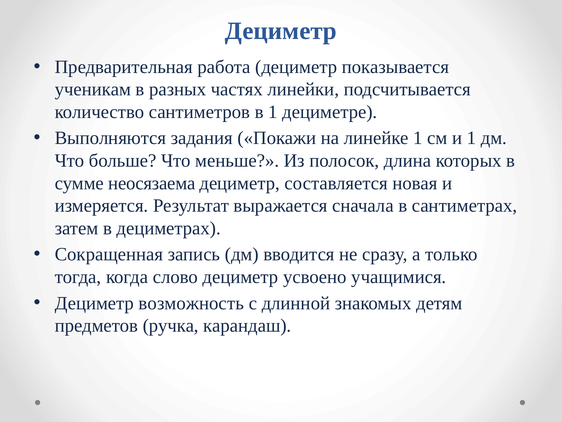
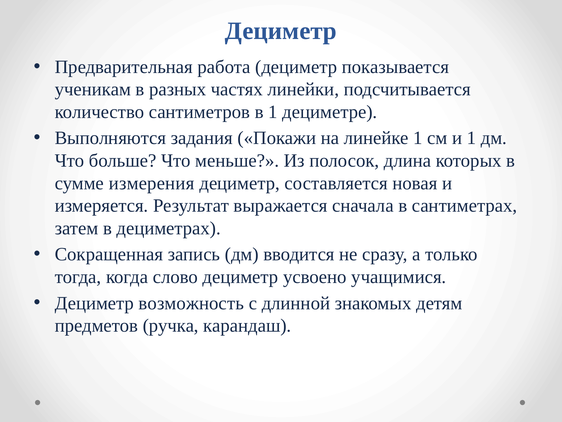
неосязаема: неосязаема -> измерения
